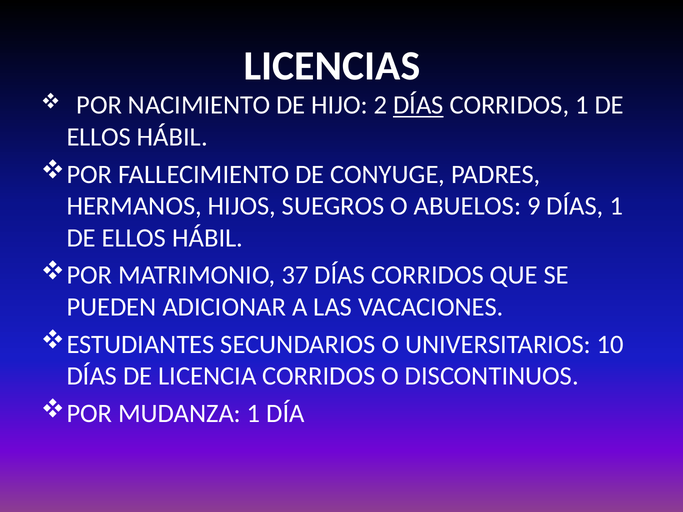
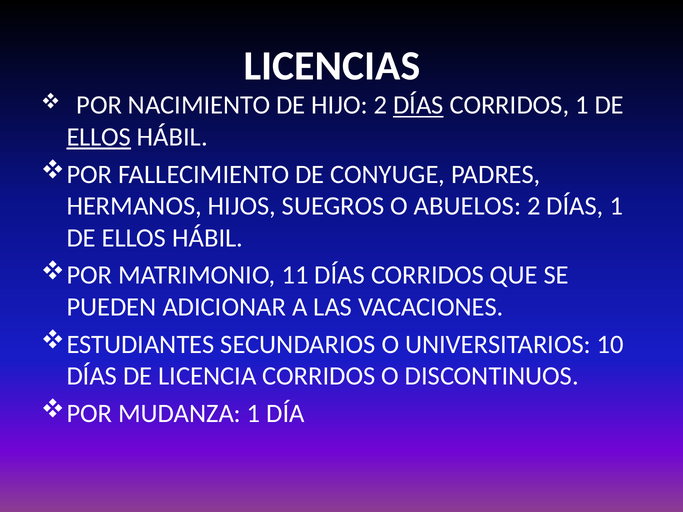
ELLOS at (99, 137) underline: none -> present
ABUELOS 9: 9 -> 2
37: 37 -> 11
